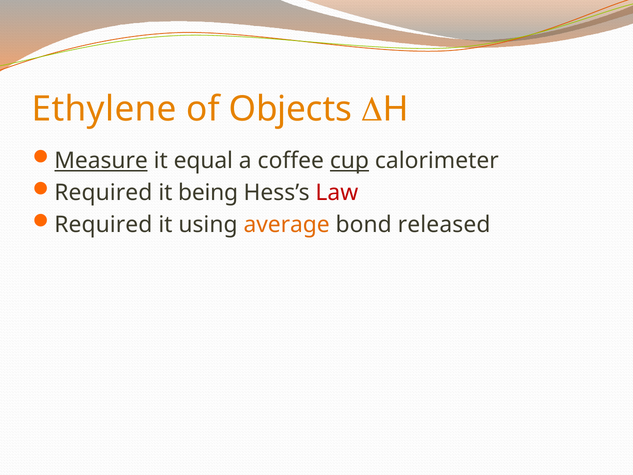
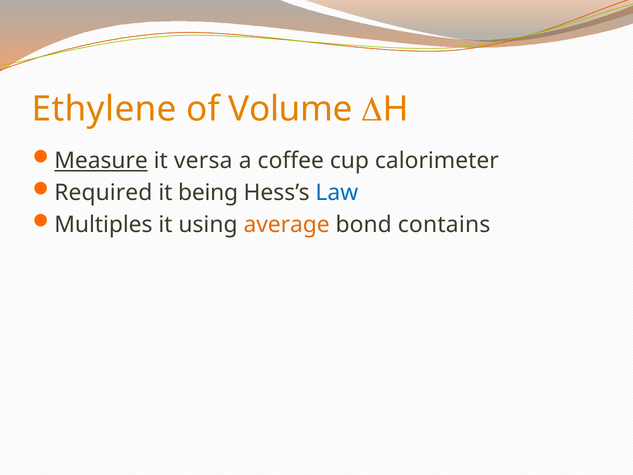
Objects: Objects -> Volume
equal: equal -> versa
cup underline: present -> none
Law colour: red -> blue
Required at (103, 225): Required -> Multiples
released: released -> contains
